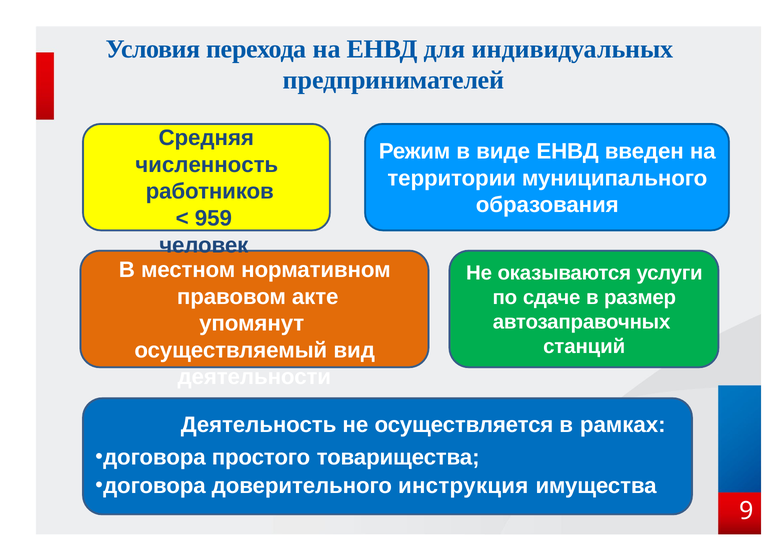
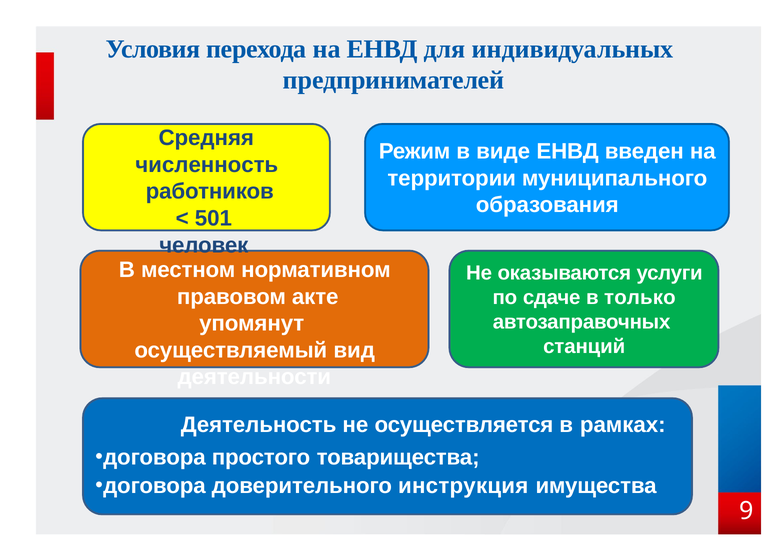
959: 959 -> 501
размер: размер -> только
